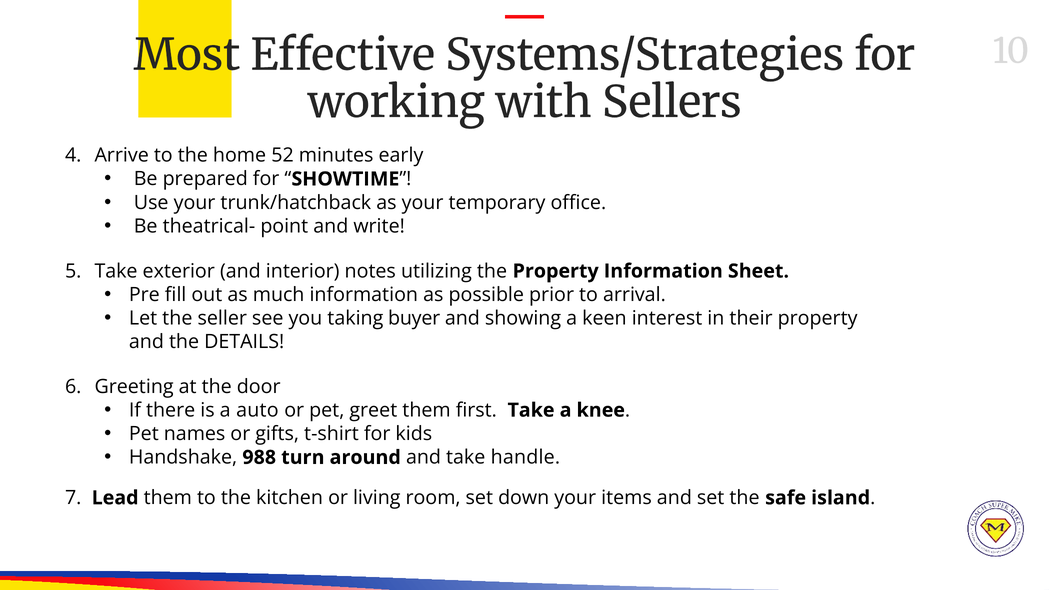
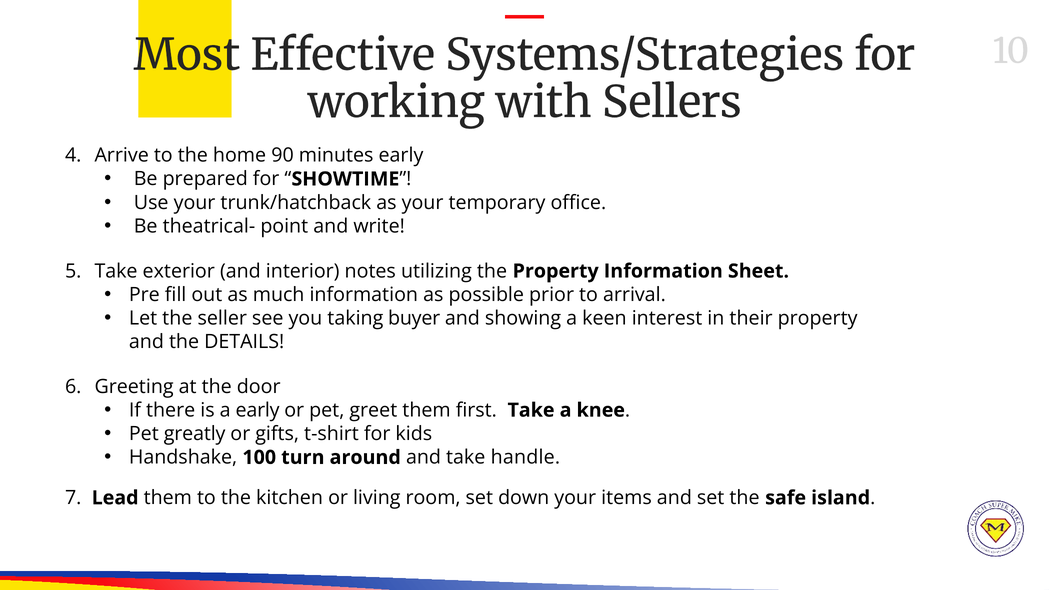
52: 52 -> 90
a auto: auto -> early
names: names -> greatly
988: 988 -> 100
